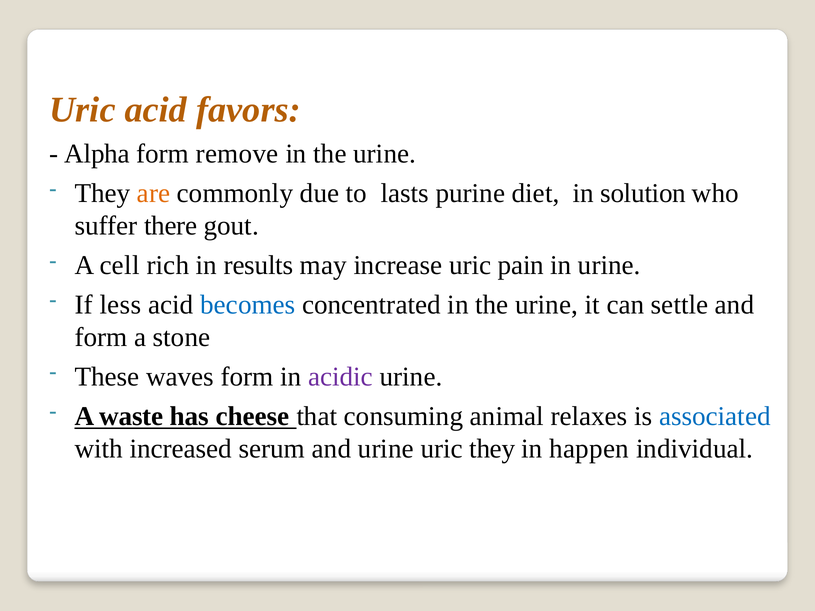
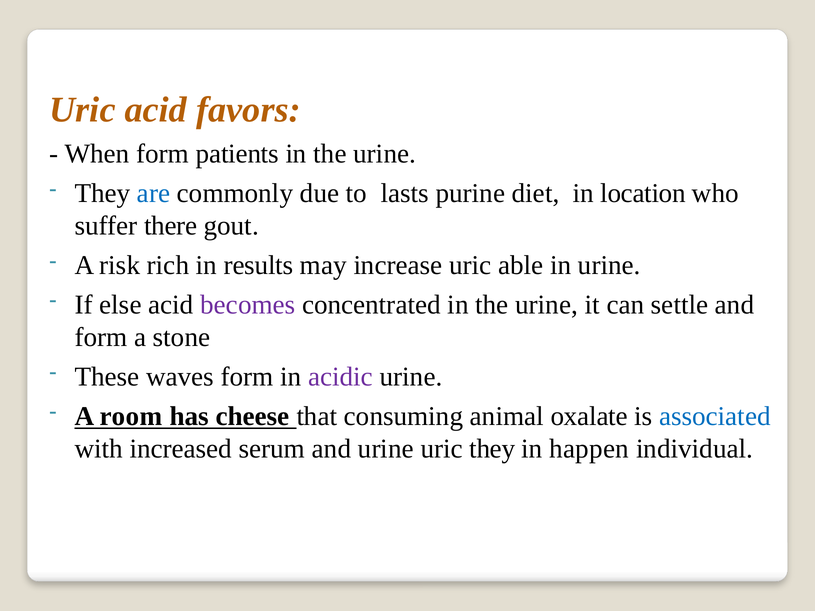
Alpha: Alpha -> When
remove: remove -> patients
are colour: orange -> blue
solution: solution -> location
cell: cell -> risk
pain: pain -> able
less: less -> else
becomes colour: blue -> purple
waste: waste -> room
relaxes: relaxes -> oxalate
